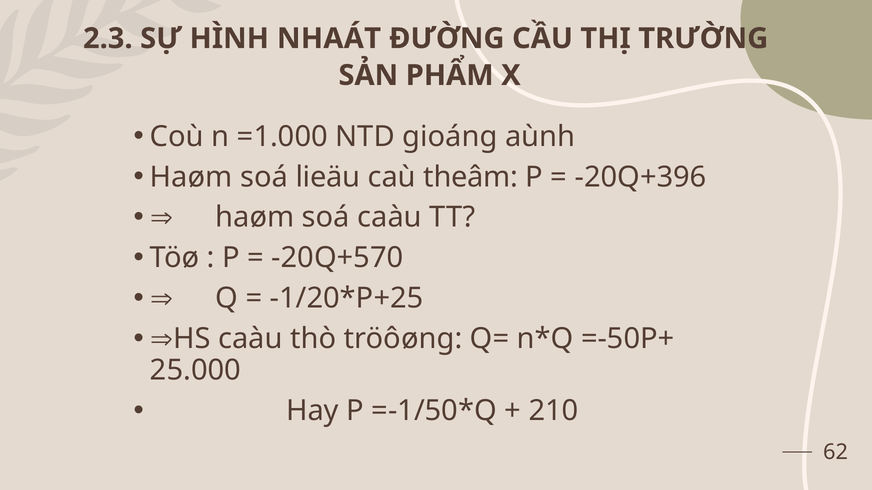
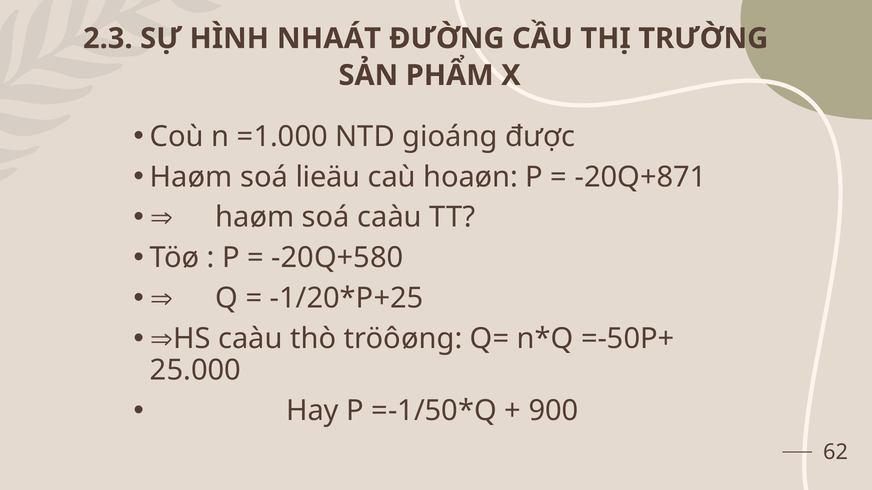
aùnh: aùnh -> được
theâm: theâm -> hoaøn
-20Q+396: -20Q+396 -> -20Q+871
-20Q+570: -20Q+570 -> -20Q+580
210: 210 -> 900
